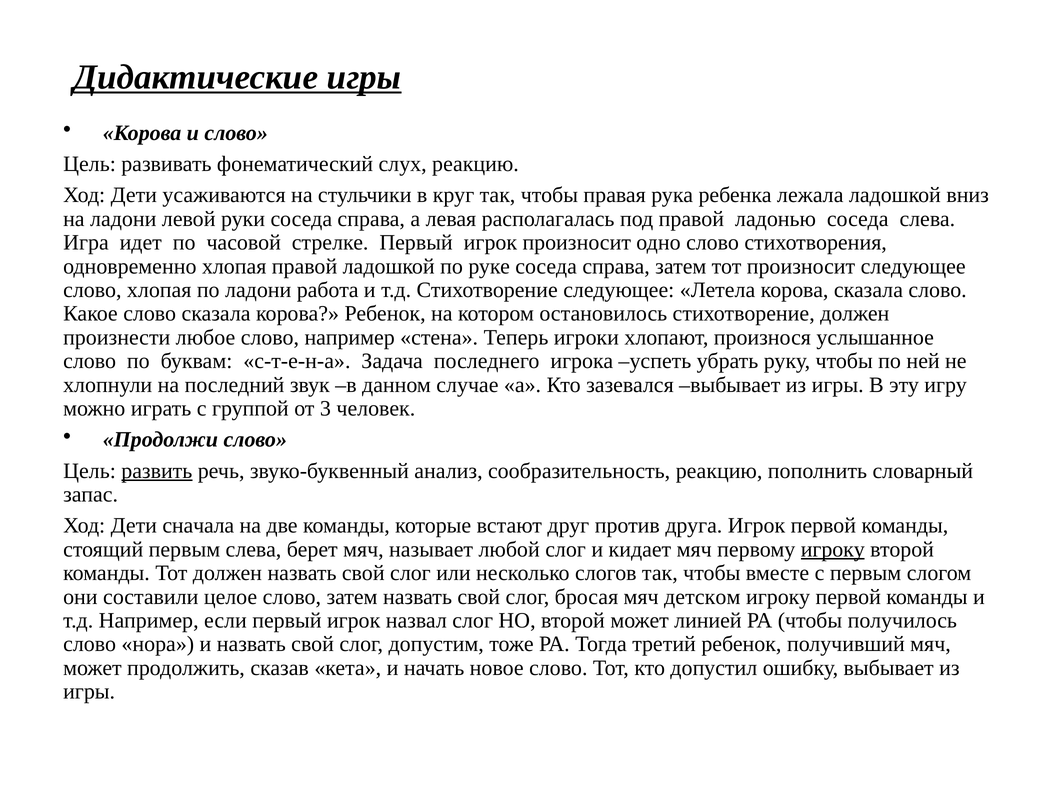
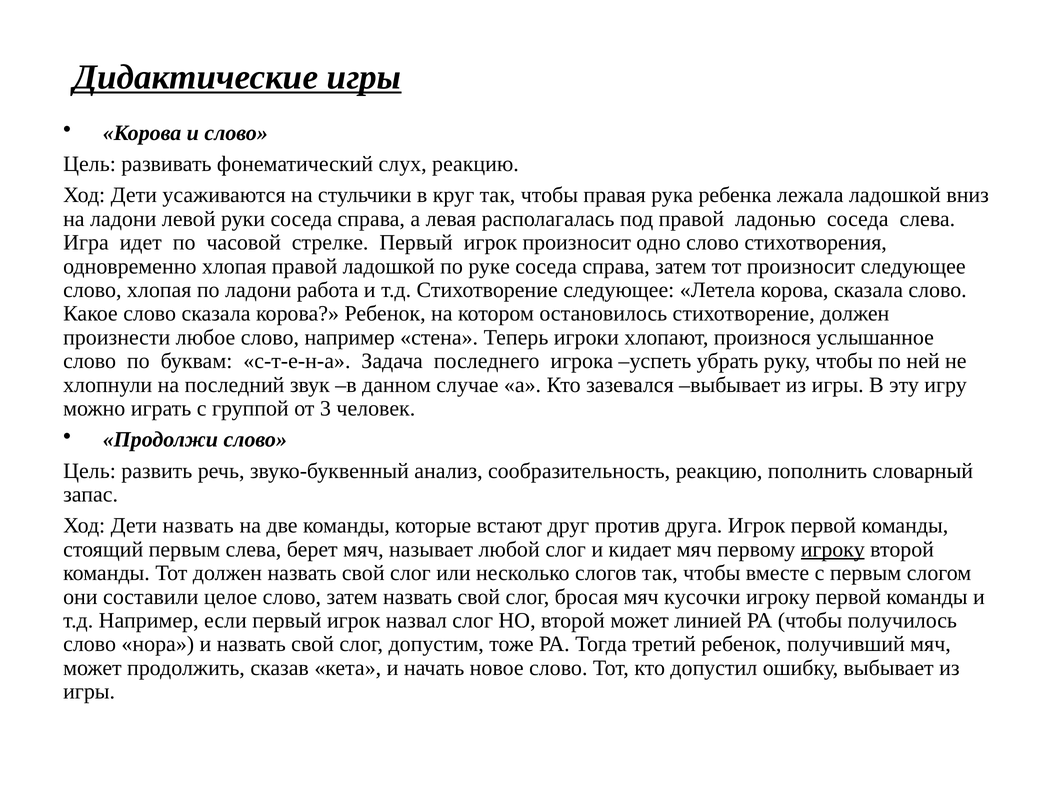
развить underline: present -> none
Дети сначала: сначала -> назвать
детском: детском -> кусочки
